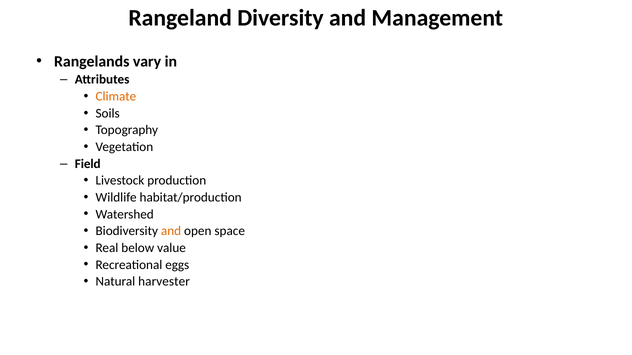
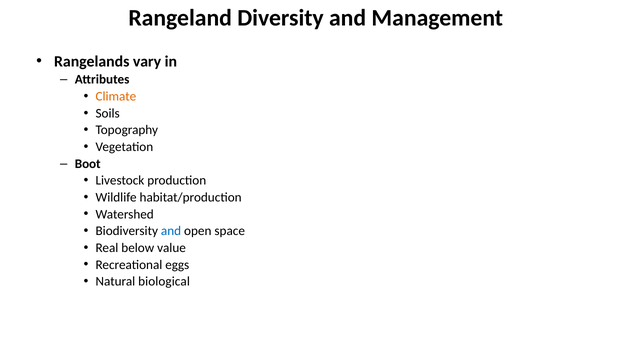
Field: Field -> Boot
and at (171, 231) colour: orange -> blue
harvester: harvester -> biological
